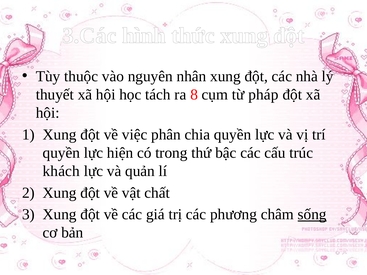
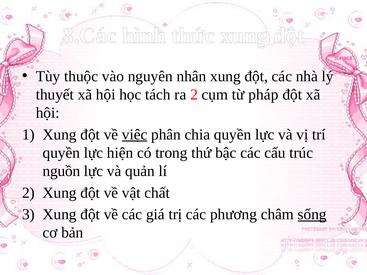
ra 8: 8 -> 2
việc underline: none -> present
khách: khách -> nguồn
